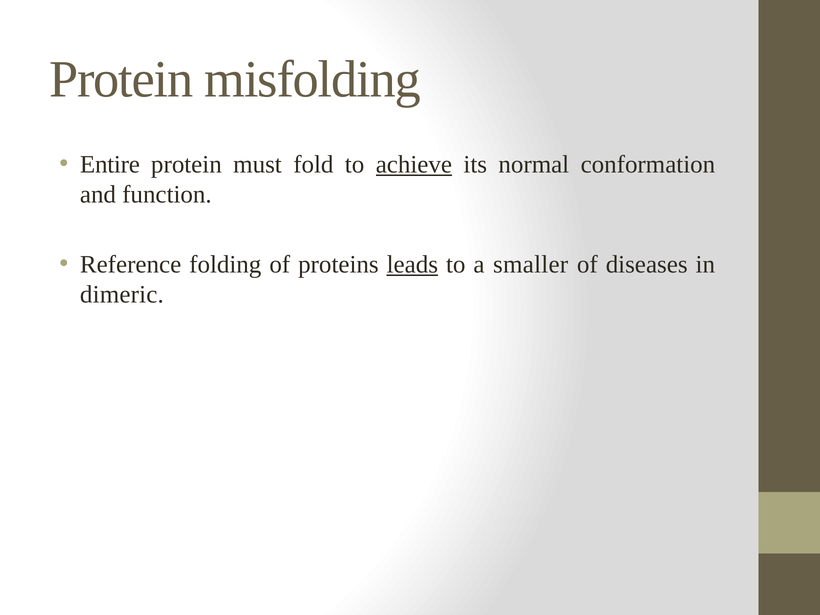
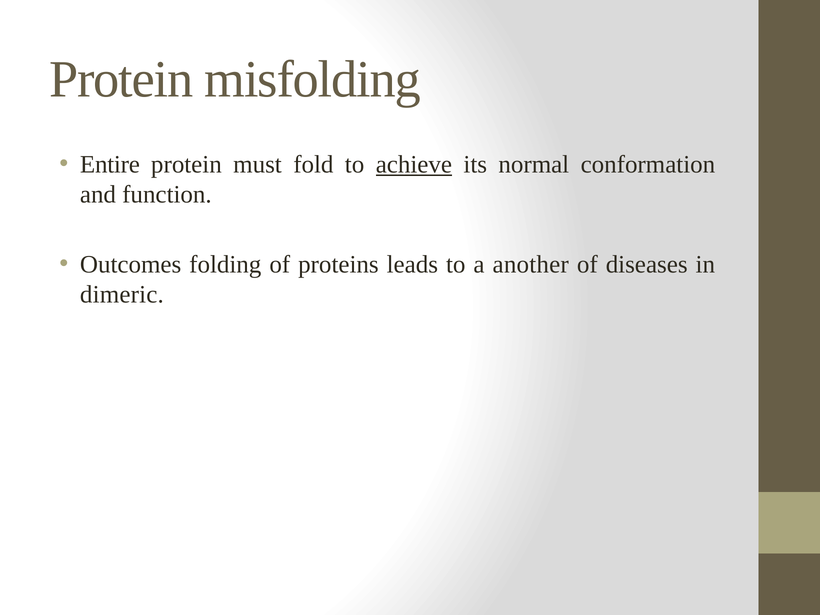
Reference: Reference -> Outcomes
leads underline: present -> none
smaller: smaller -> another
